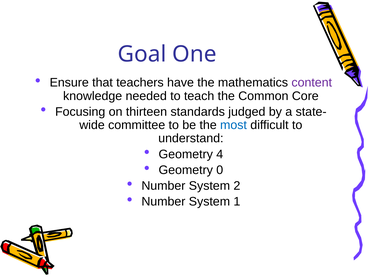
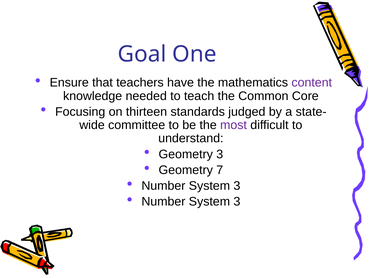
most colour: blue -> purple
Geometry 4: 4 -> 3
0: 0 -> 7
2 at (237, 186): 2 -> 3
1 at (237, 202): 1 -> 3
